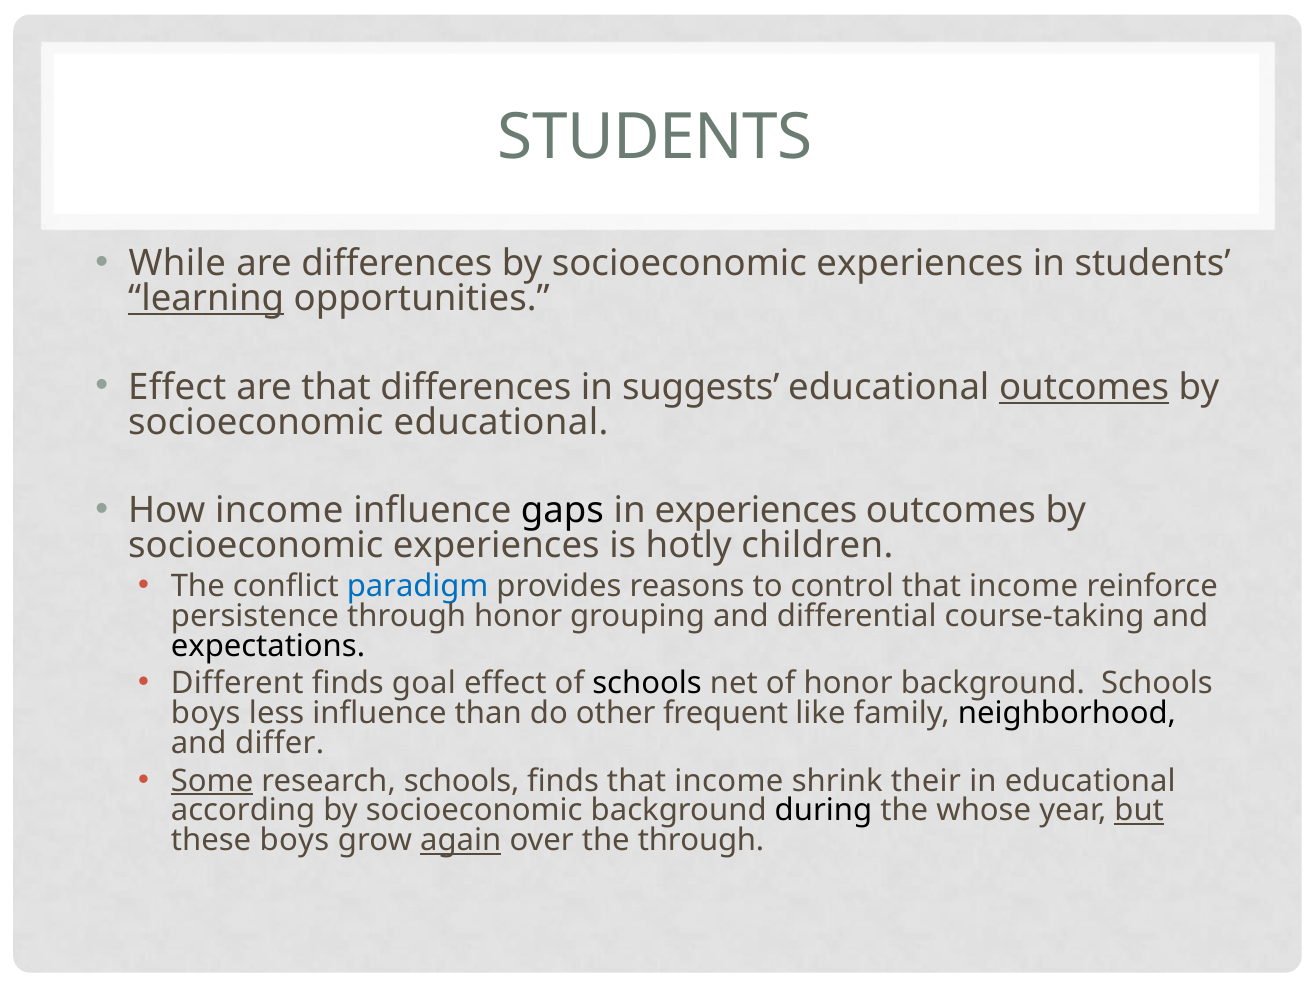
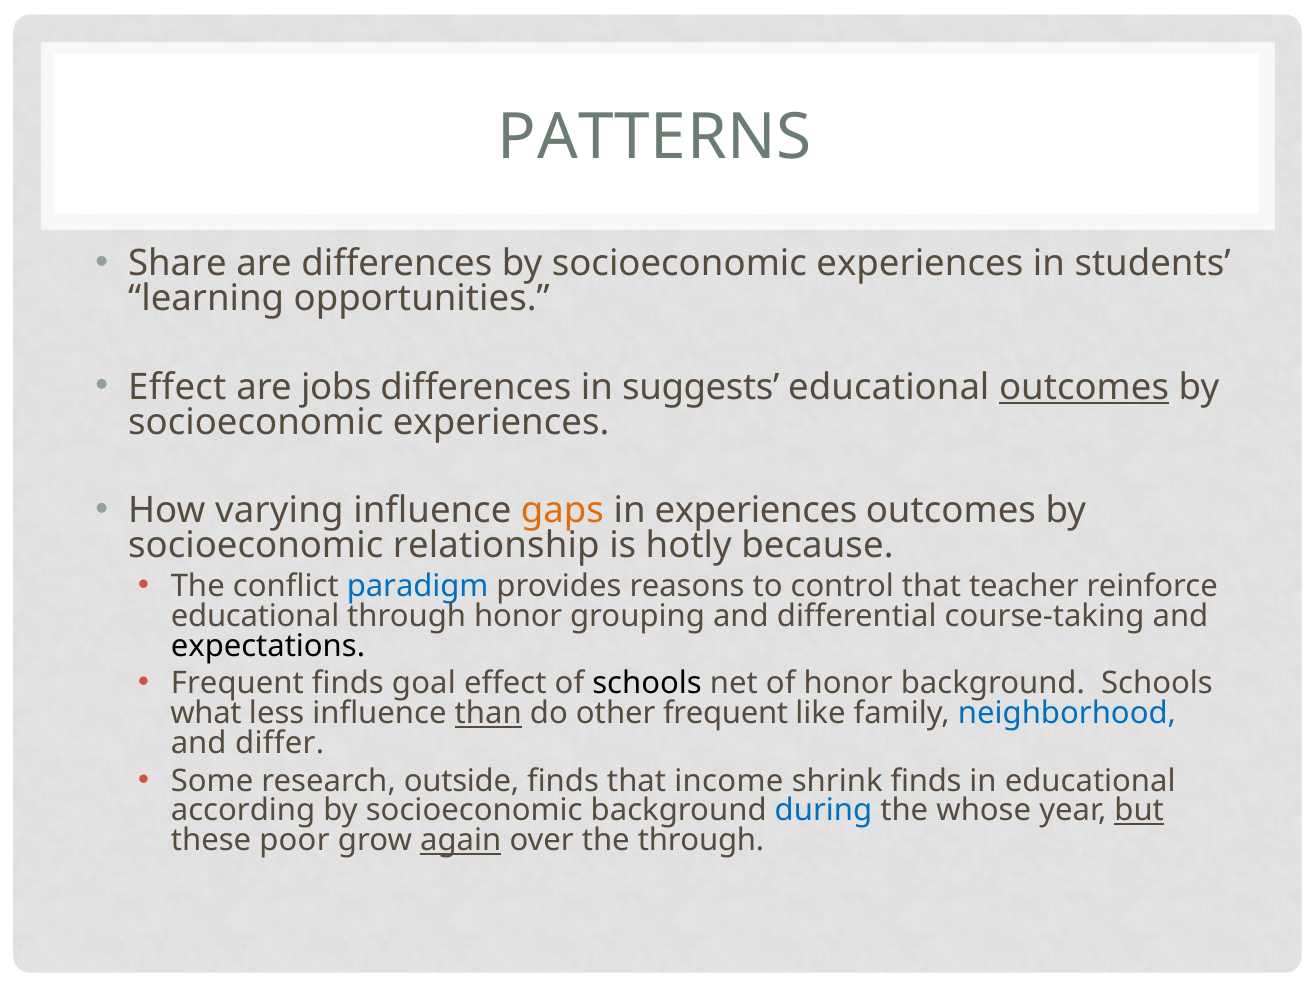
STUDENTS at (655, 138): STUDENTS -> PATTERNS
While: While -> Share
learning underline: present -> none
are that: that -> jobs
educational at (501, 422): educational -> experiences
How income: income -> varying
gaps colour: black -> orange
experiences at (496, 546): experiences -> relationship
children: children -> because
income at (1024, 586): income -> teacher
persistence at (255, 616): persistence -> educational
Different at (237, 684): Different -> Frequent
boys at (206, 713): boys -> what
than underline: none -> present
neighborhood colour: black -> blue
Some underline: present -> none
research schools: schools -> outside
shrink their: their -> finds
during colour: black -> blue
these boys: boys -> poor
